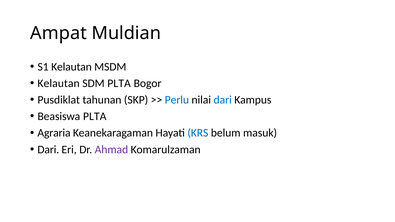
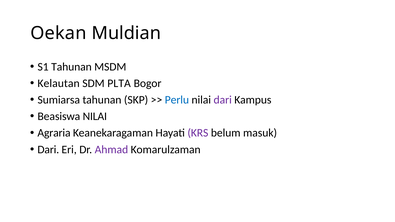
Ampat: Ampat -> Oekan
S1 Kelautan: Kelautan -> Tahunan
Pusdiklat: Pusdiklat -> Sumiarsa
dari at (223, 100) colour: blue -> purple
Beasiswa PLTA: PLTA -> NILAI
KRS colour: blue -> purple
